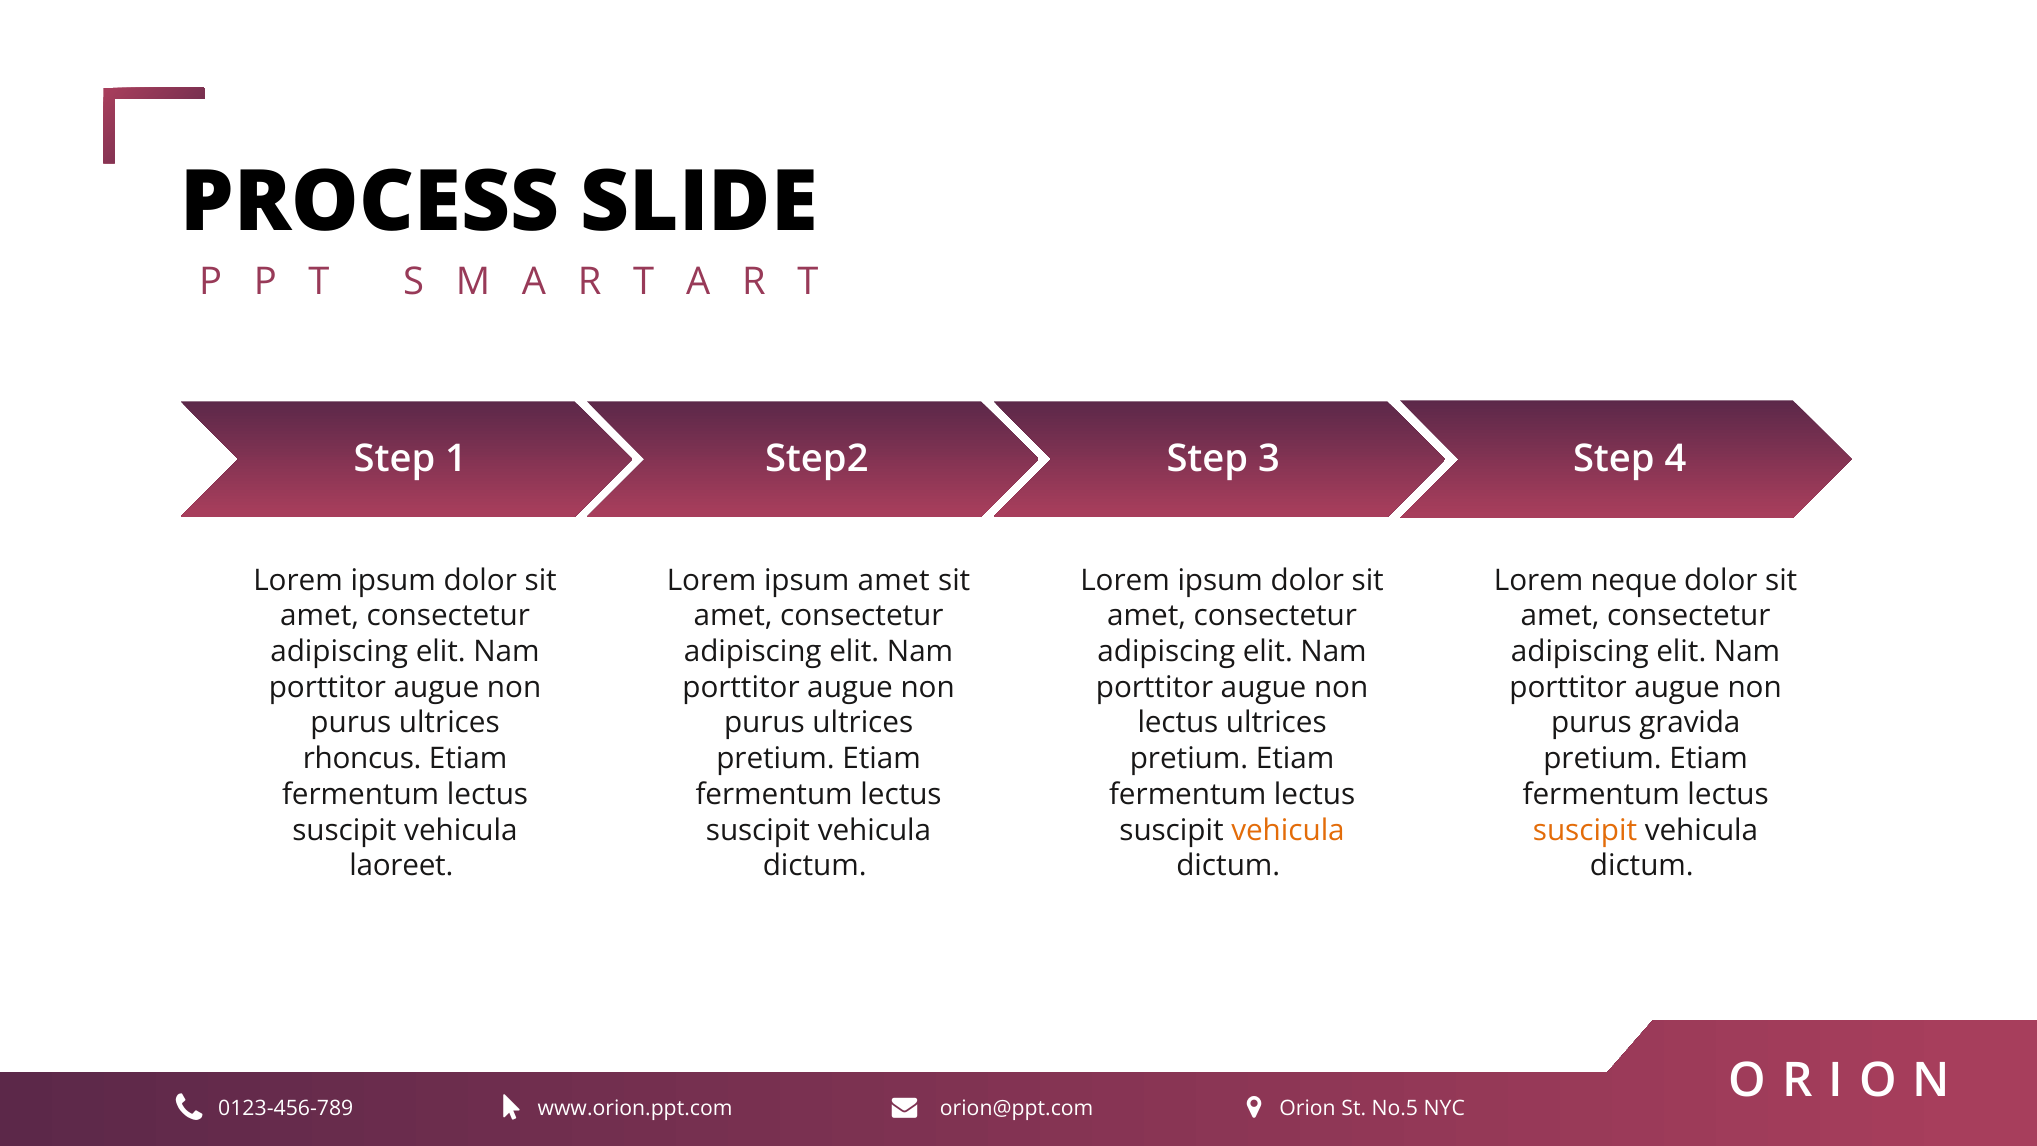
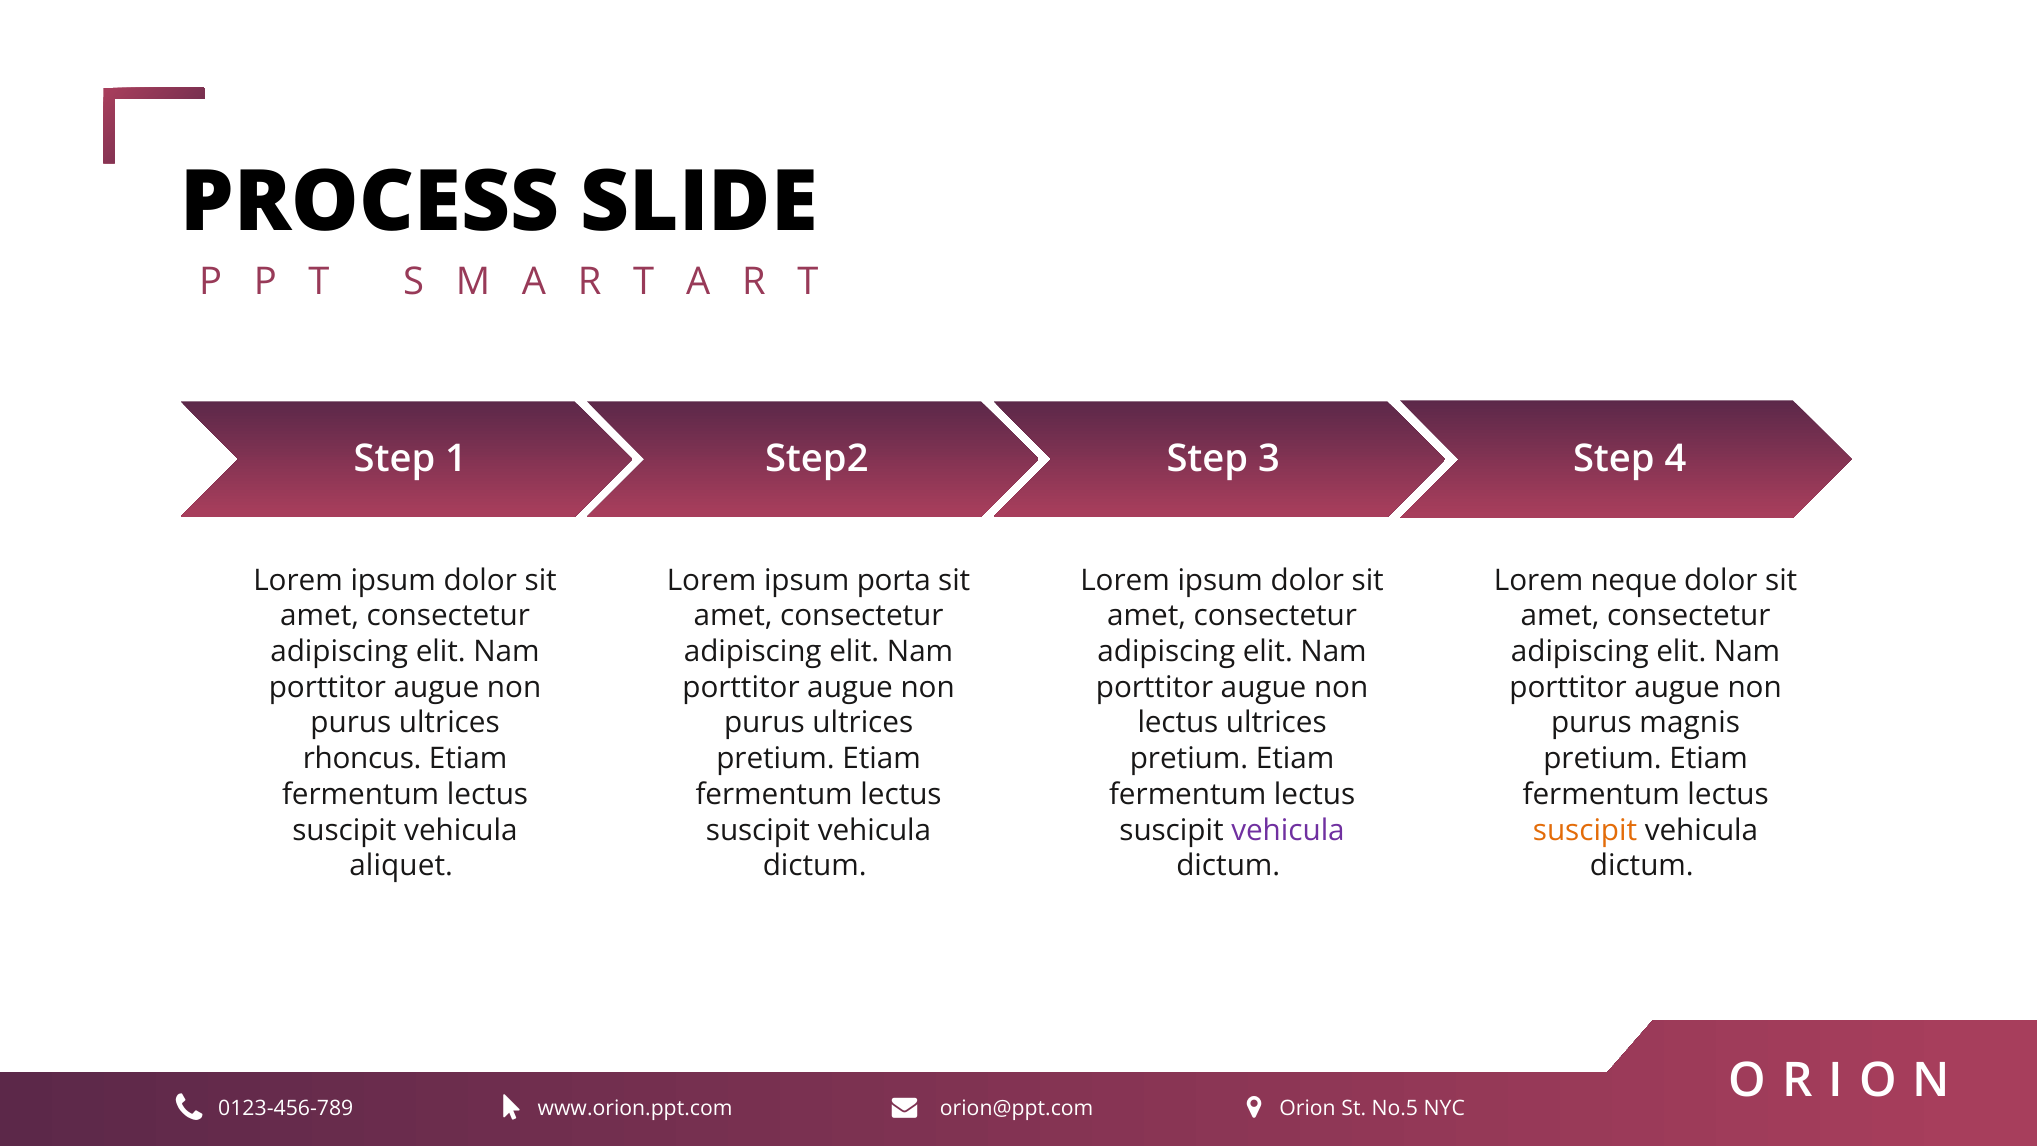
ipsum amet: amet -> porta
gravida: gravida -> magnis
vehicula at (1288, 830) colour: orange -> purple
laoreet: laoreet -> aliquet
